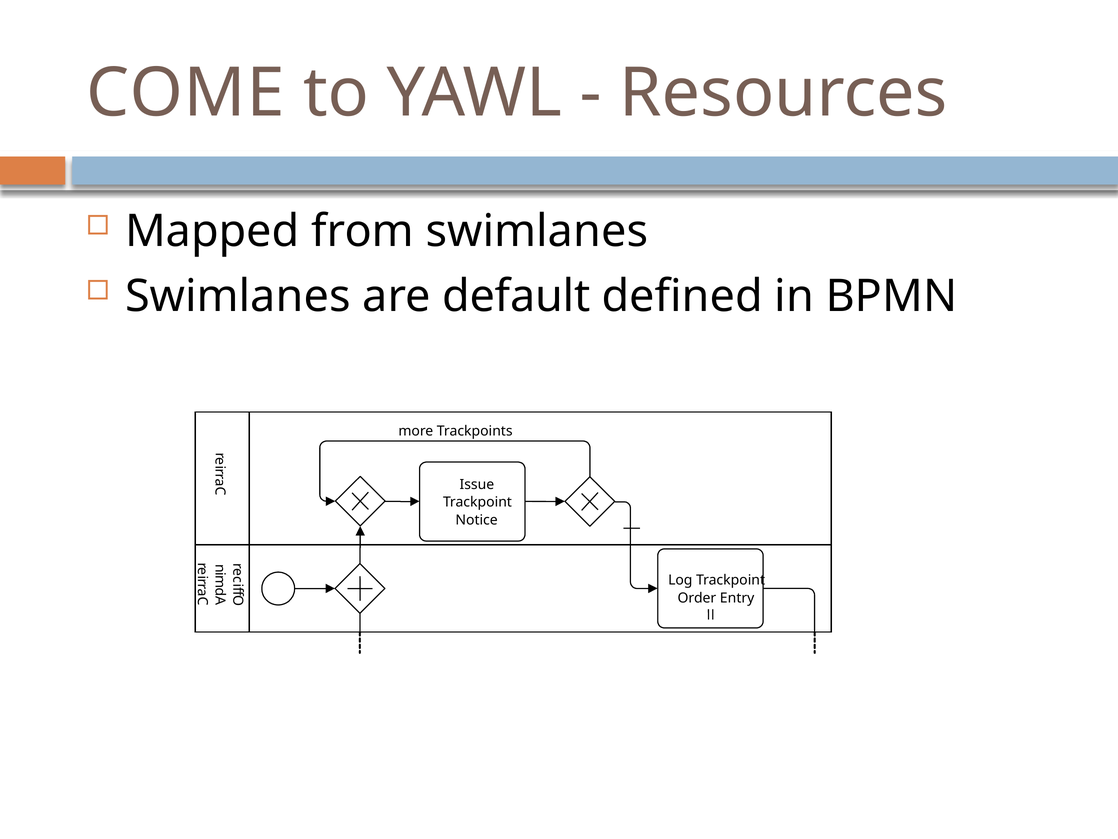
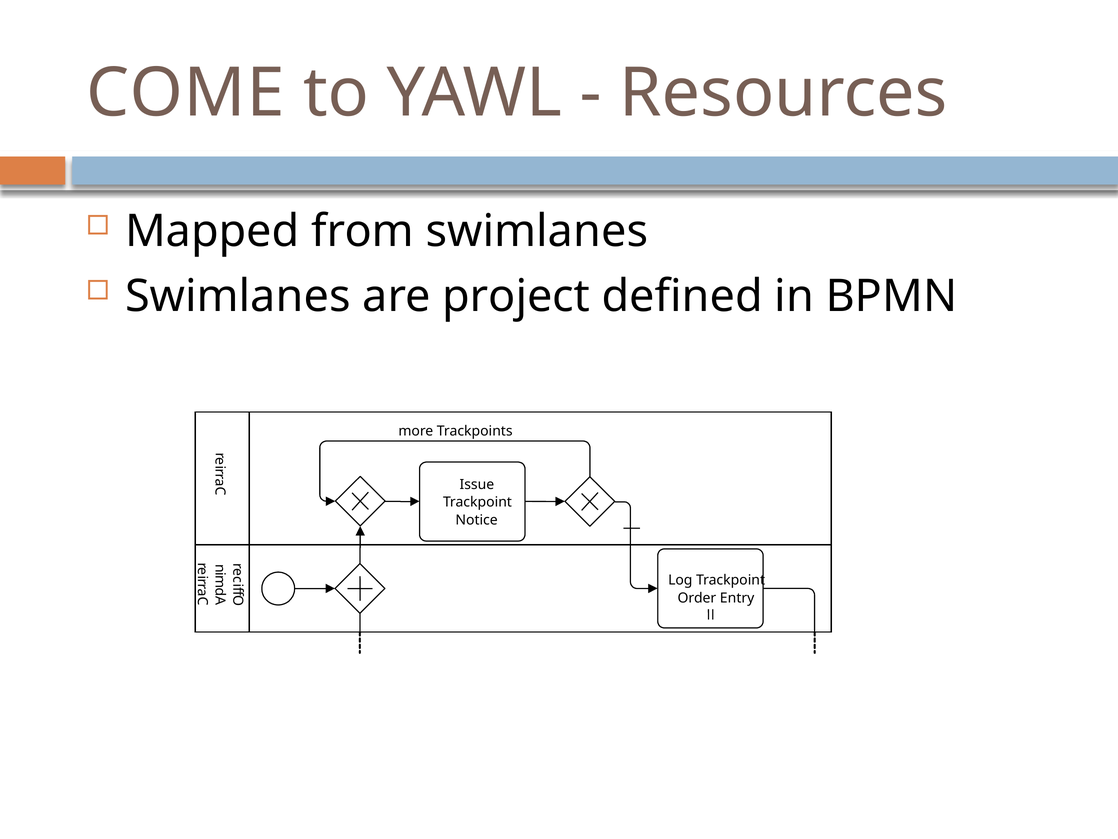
default: default -> project
